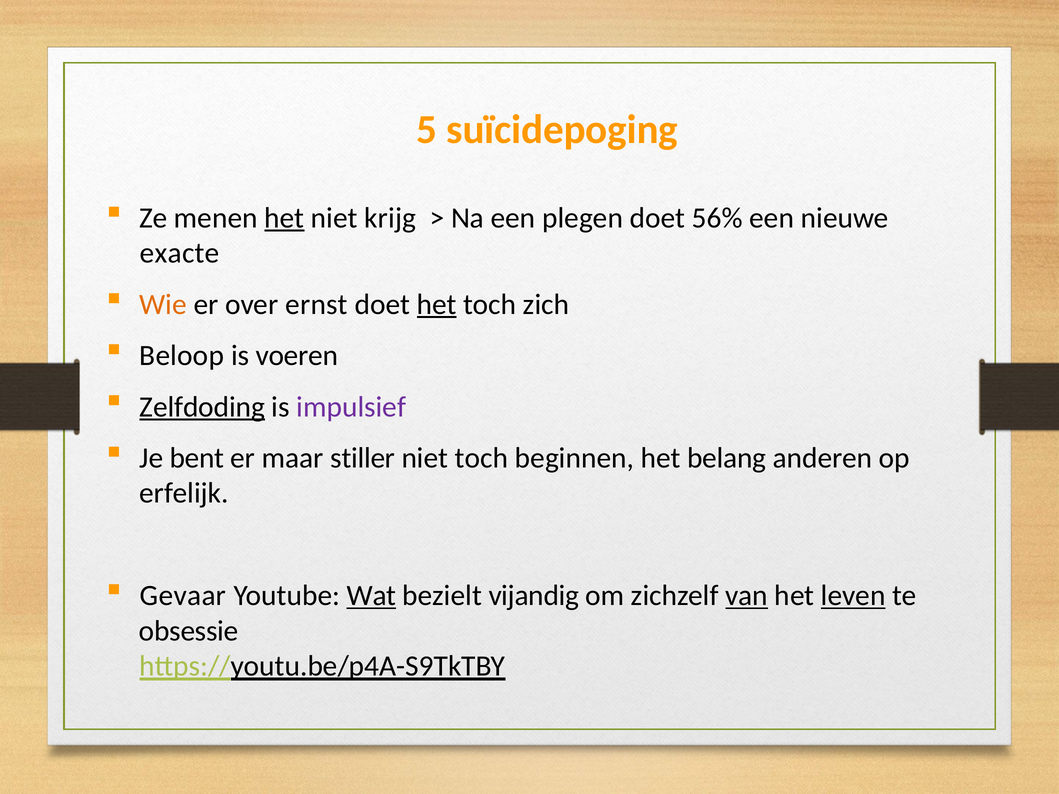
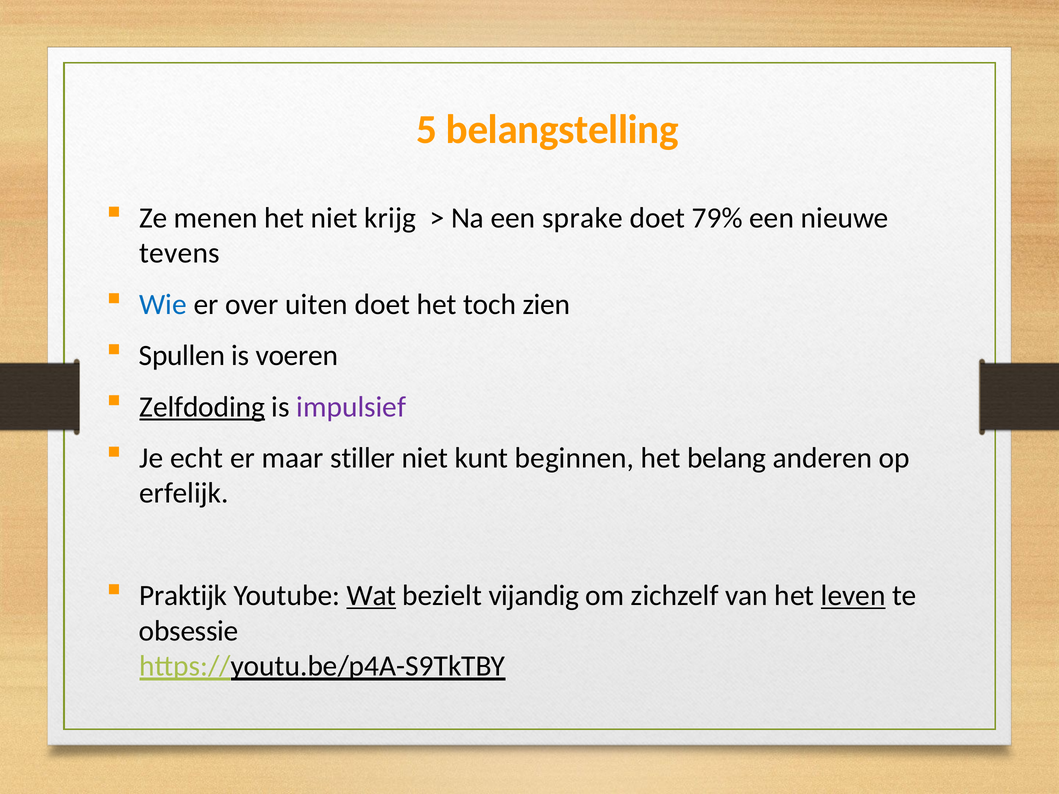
suïcidepoging: suïcidepoging -> belangstelling
het at (284, 218) underline: present -> none
plegen: plegen -> sprake
56%: 56% -> 79%
exacte: exacte -> tevens
Wie colour: orange -> blue
ernst: ernst -> uiten
het at (437, 305) underline: present -> none
zich: zich -> zien
Beloop: Beloop -> Spullen
bent: bent -> echt
niet toch: toch -> kunt
Gevaar: Gevaar -> Praktijk
van underline: present -> none
